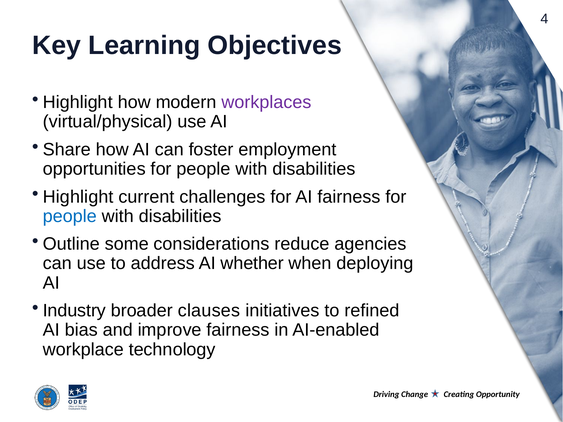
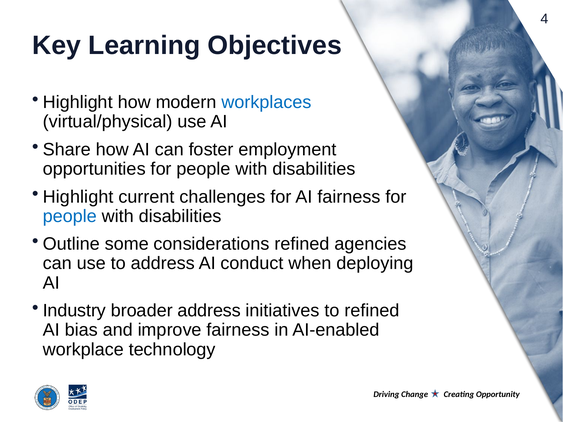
workplaces colour: purple -> blue
considerations reduce: reduce -> refined
whether: whether -> conduct
broader clauses: clauses -> address
